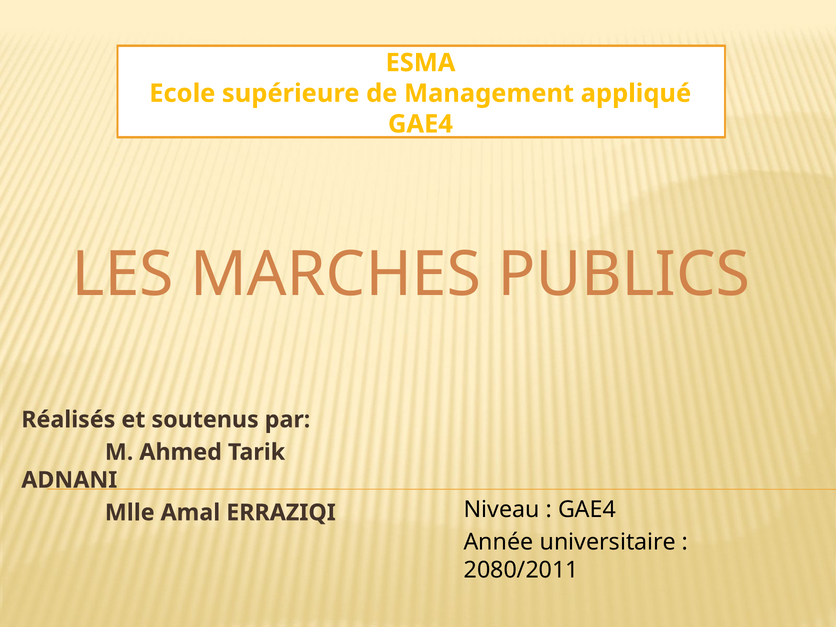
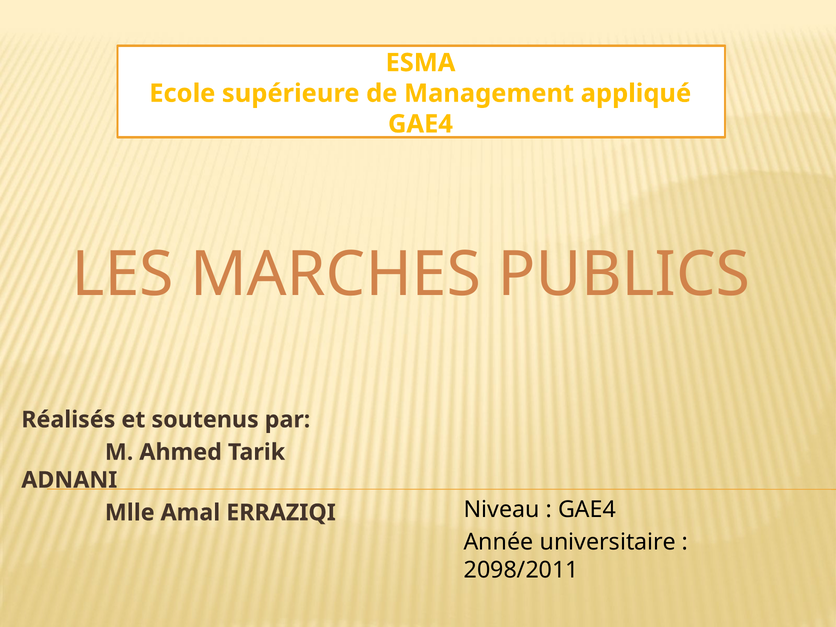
2080/2011: 2080/2011 -> 2098/2011
